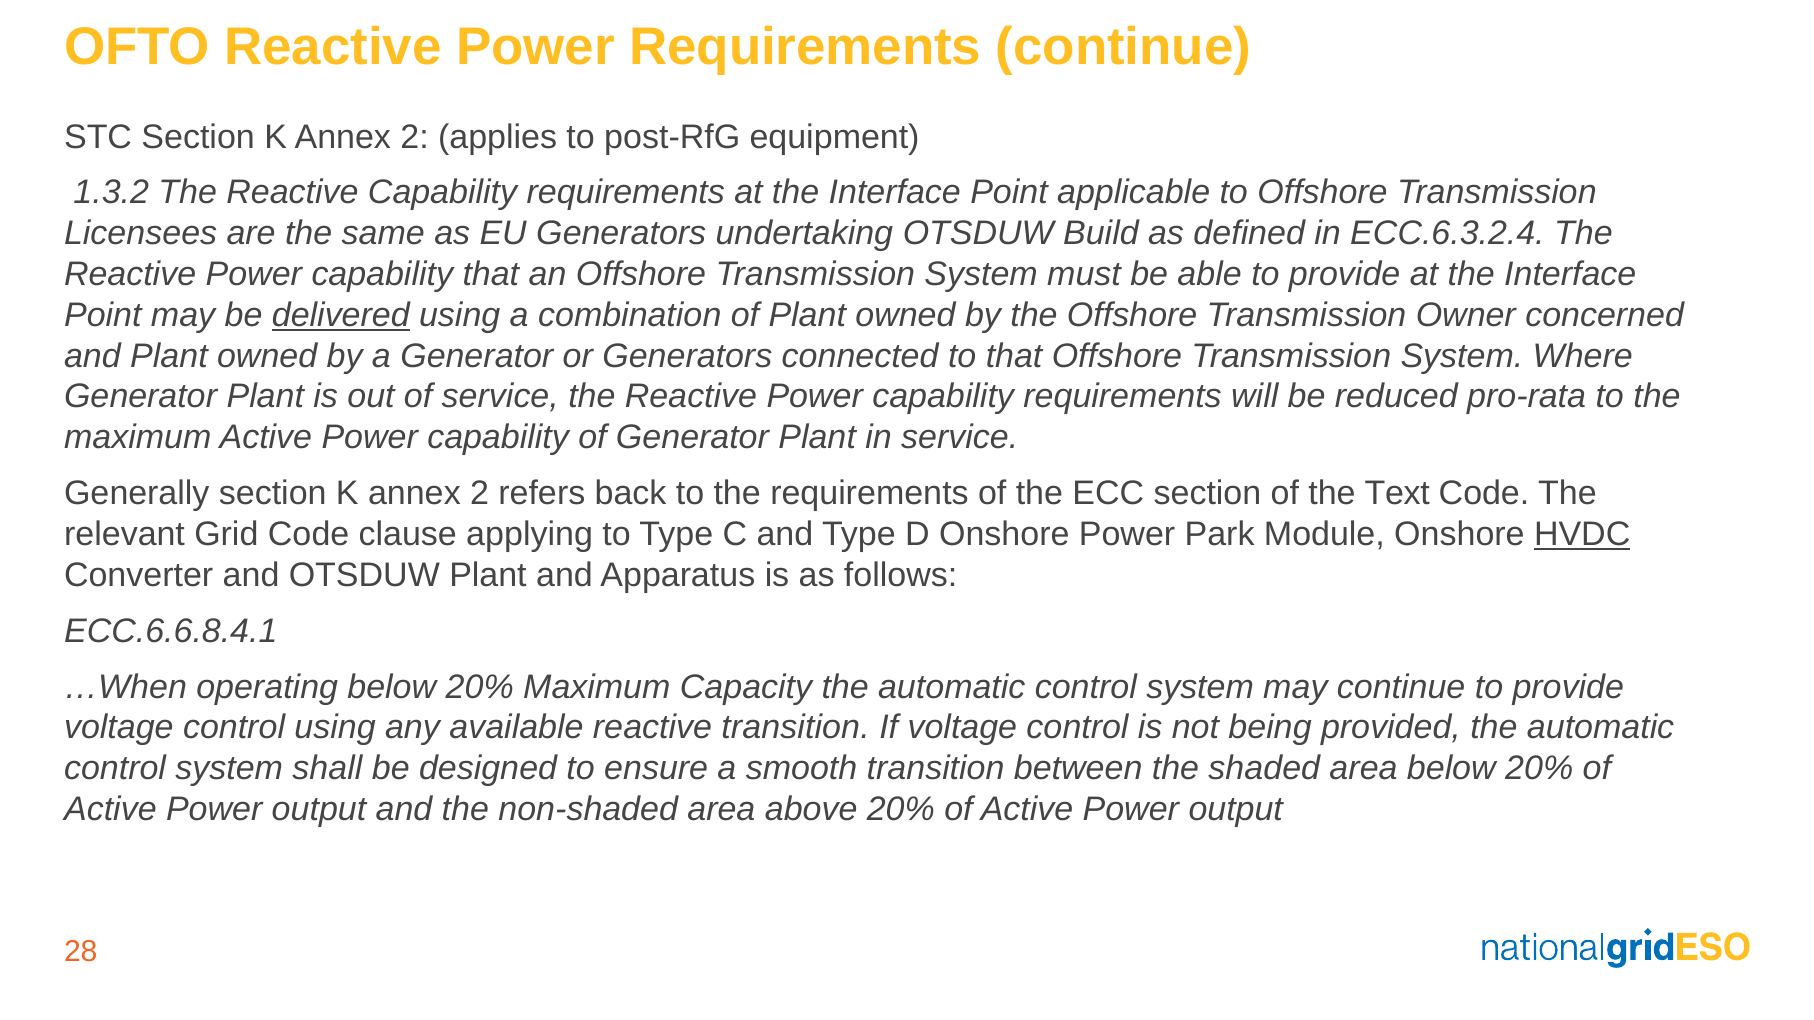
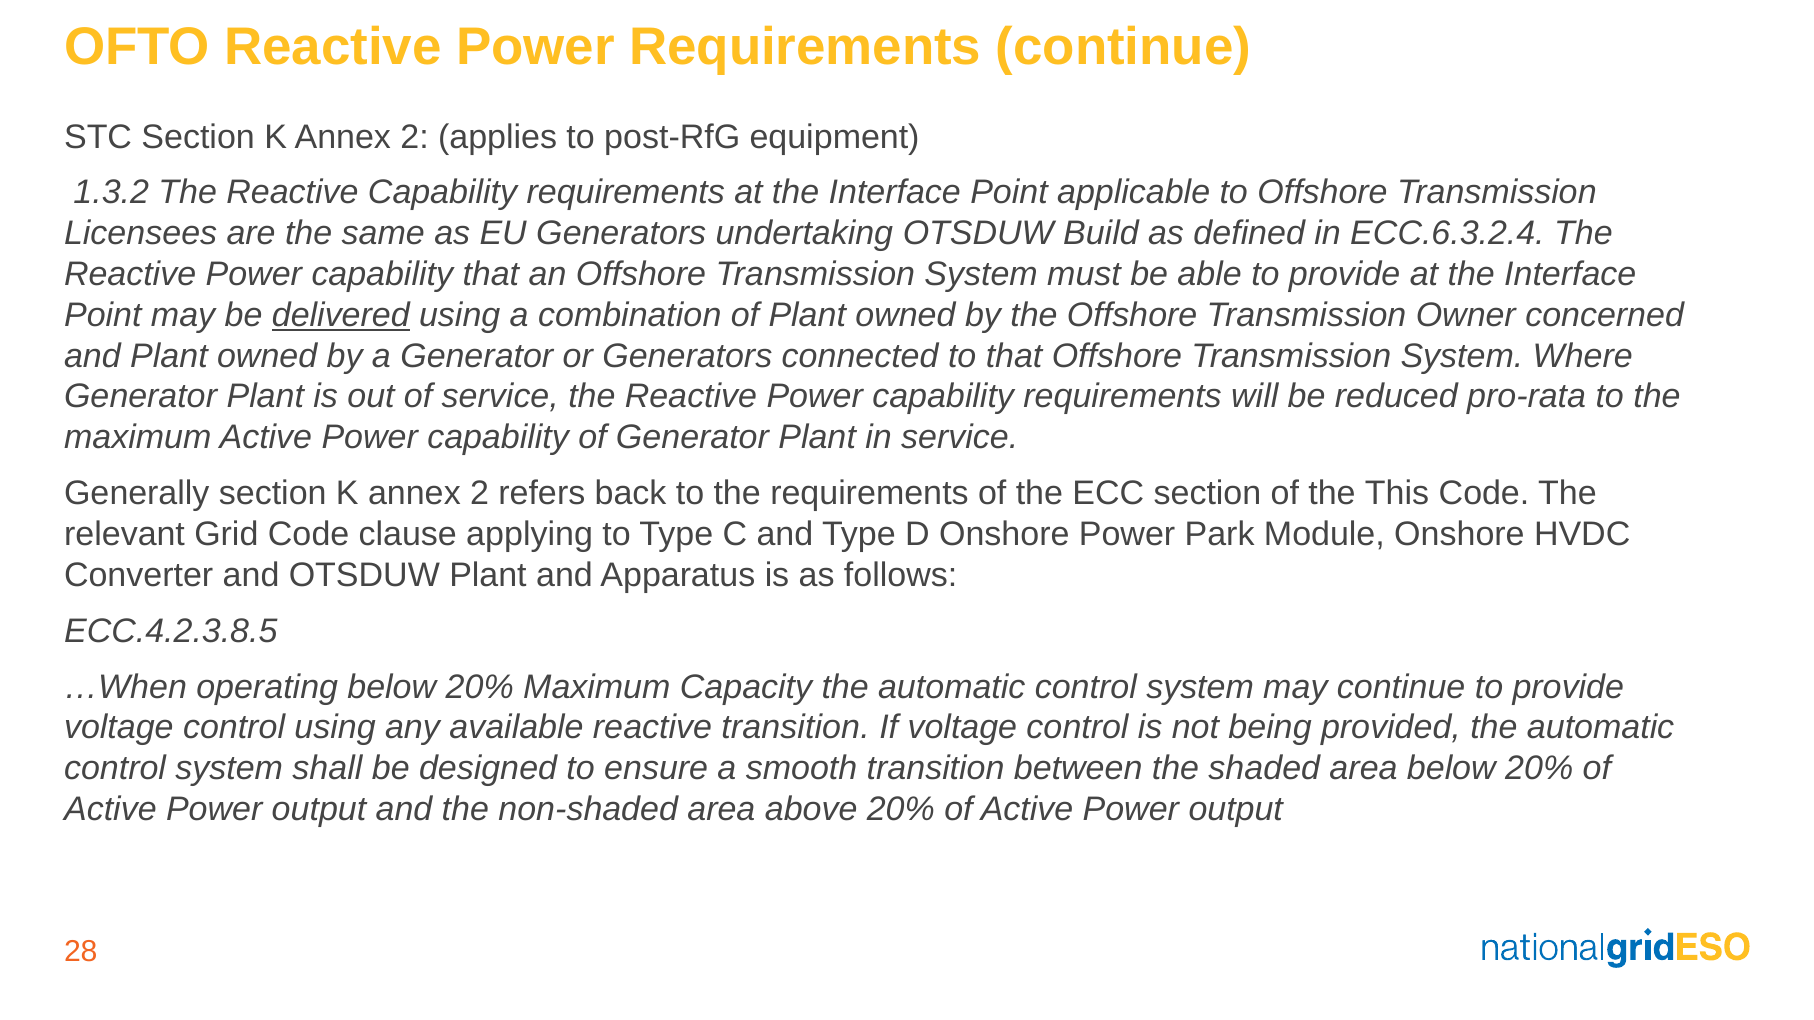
Text: Text -> This
HVDC underline: present -> none
ECC.6.6.8.4.1: ECC.6.6.8.4.1 -> ECC.4.2.3.8.5
